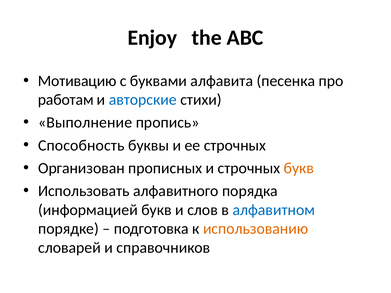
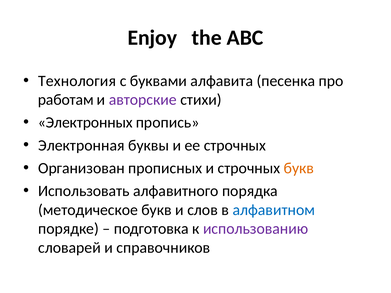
Мотивацию: Мотивацию -> Технология
авторские colour: blue -> purple
Выполнение: Выполнение -> Электронных
Способность: Способность -> Электронная
информацией: информацией -> методическое
использованию colour: orange -> purple
